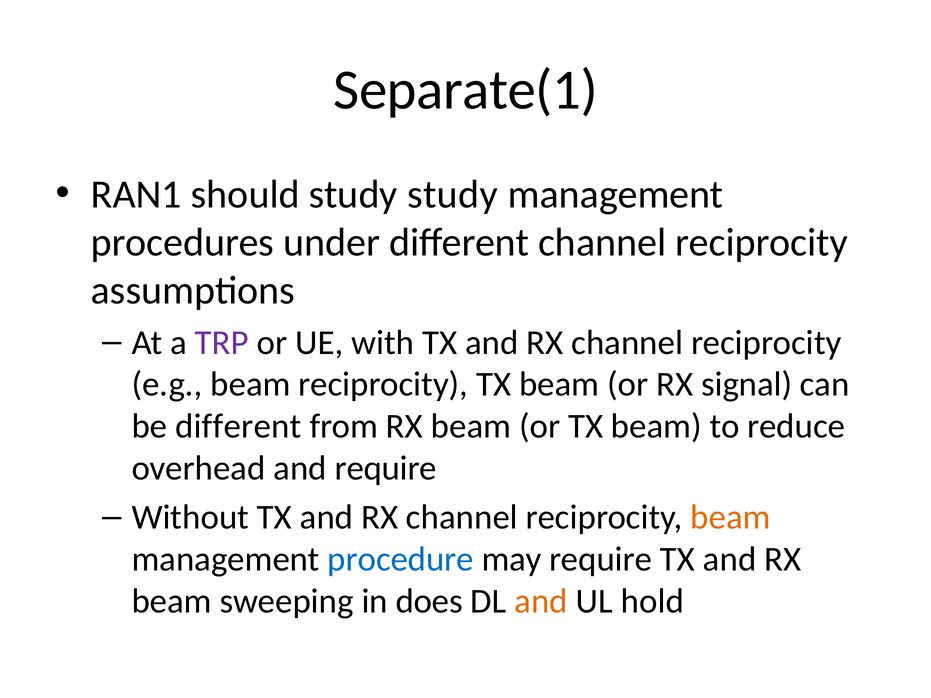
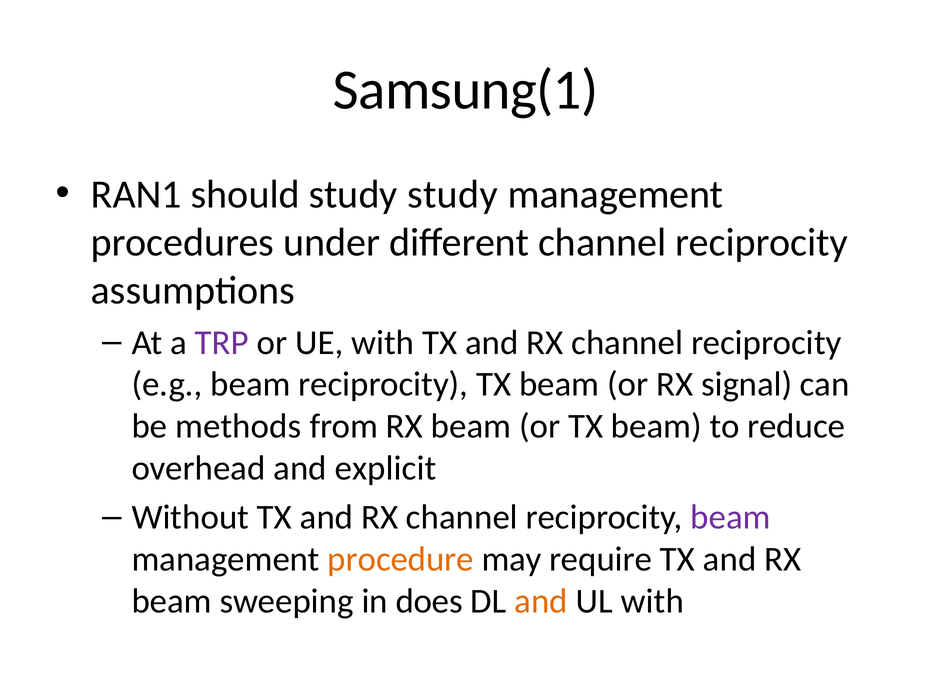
Separate(1: Separate(1 -> Samsung(1
be different: different -> methods
and require: require -> explicit
beam at (730, 518) colour: orange -> purple
procedure colour: blue -> orange
UL hold: hold -> with
